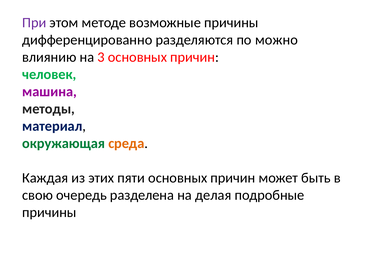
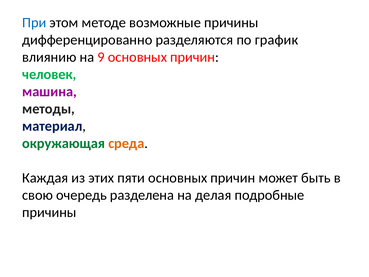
При colour: purple -> blue
можно: можно -> график
3: 3 -> 9
